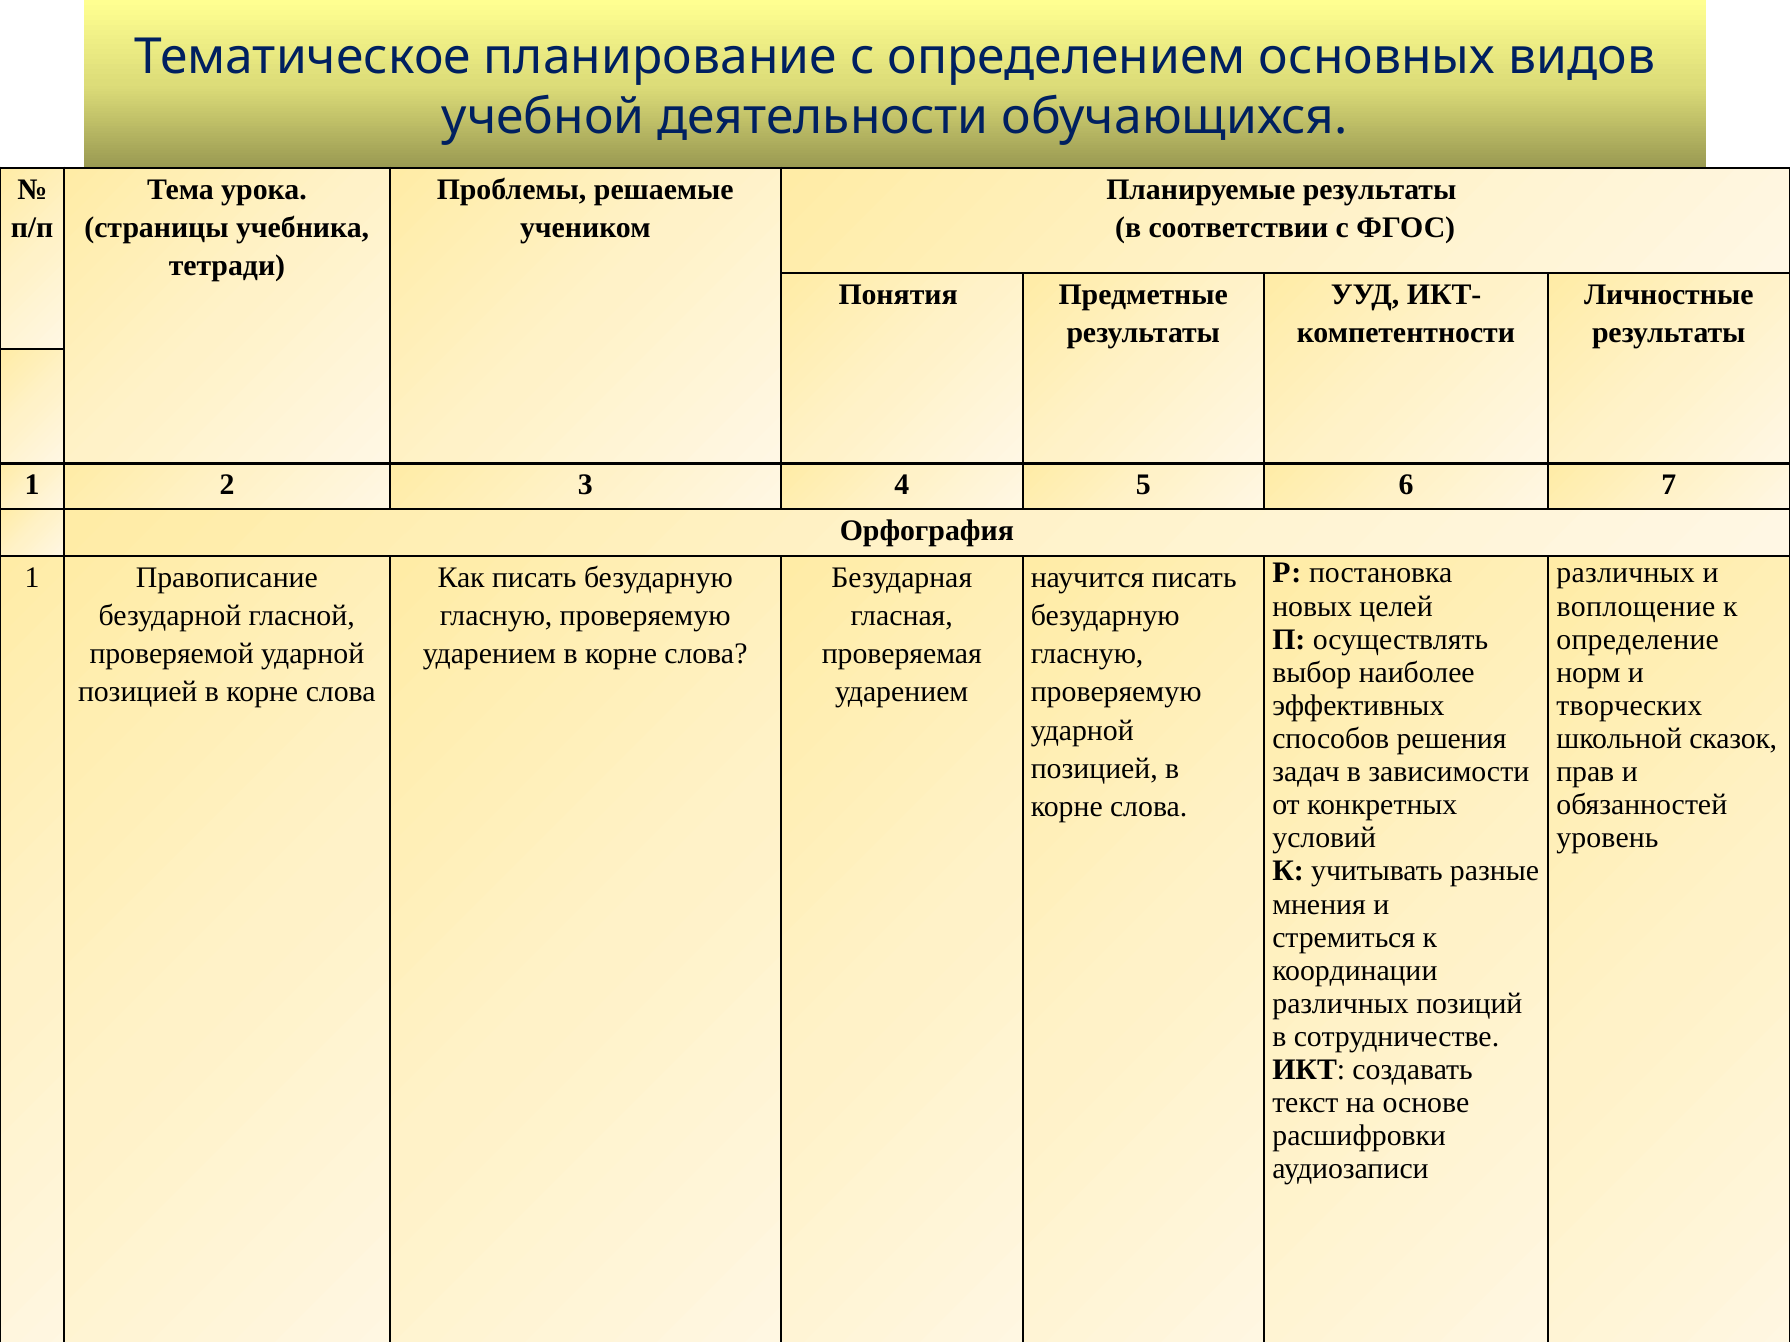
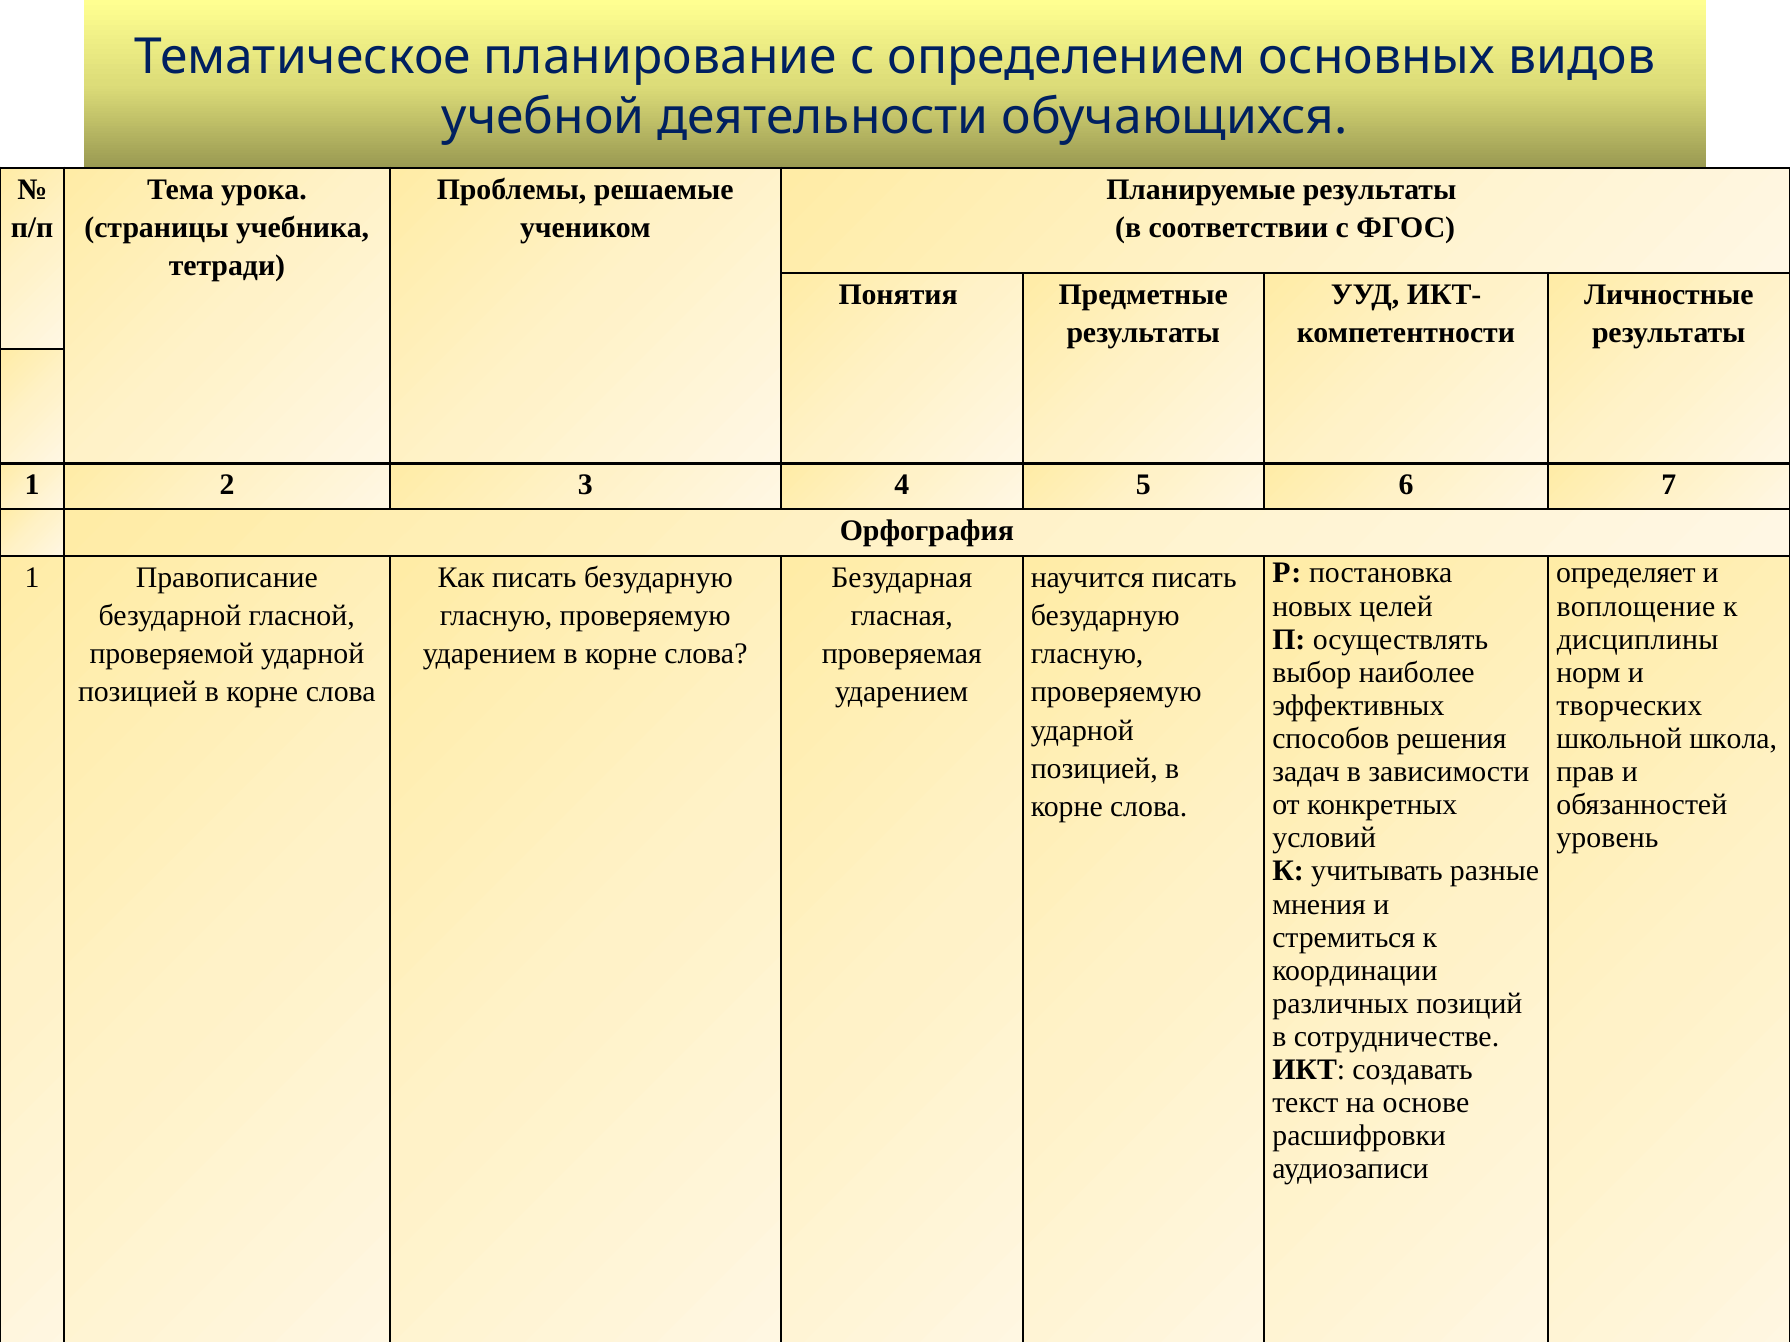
различных at (1626, 573): различных -> определяет
определение: определение -> дисциплины
сказок: сказок -> школа
